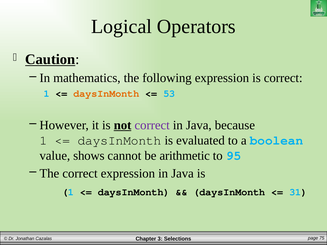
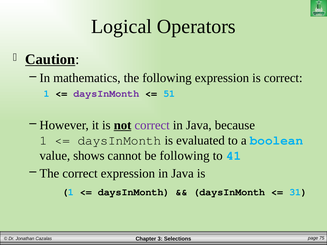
daysInMonth at (106, 94) colour: orange -> purple
53: 53 -> 51
be arithmetic: arithmetic -> following
95: 95 -> 41
